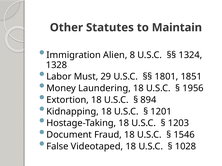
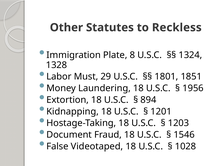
Maintain: Maintain -> Reckless
Alien: Alien -> Plate
